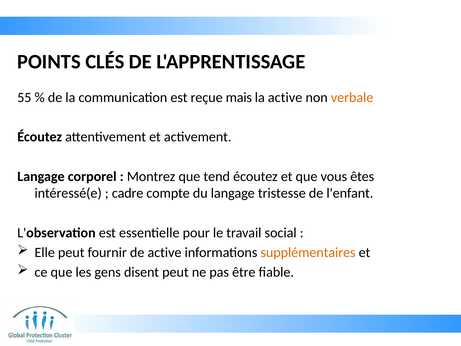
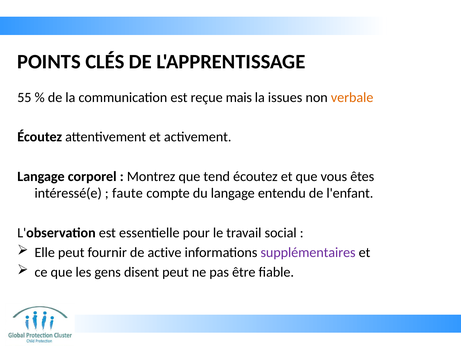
la active: active -> issues
cadre: cadre -> faute
tristesse: tristesse -> entendu
supplémentaires colour: orange -> purple
